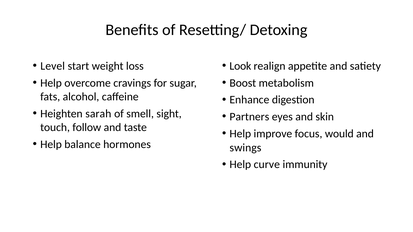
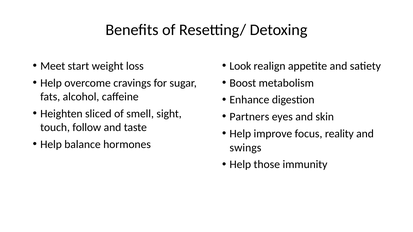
Level: Level -> Meet
sarah: sarah -> sliced
would: would -> reality
curve: curve -> those
